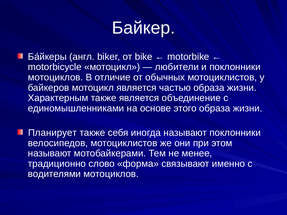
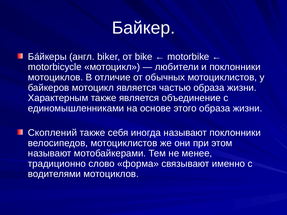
Планирует: Планирует -> Скоплений
